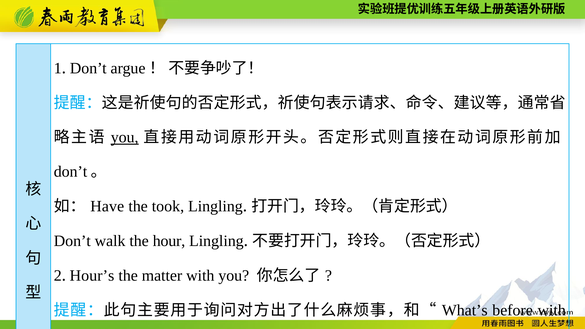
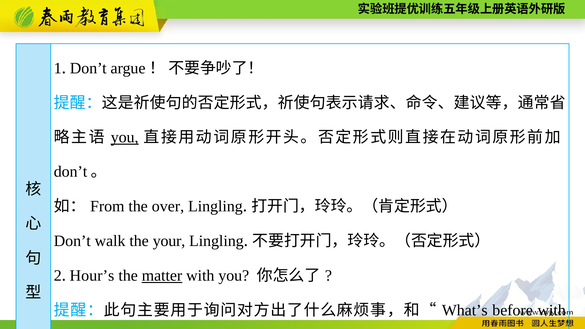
Have: Have -> From
took: took -> over
hour: hour -> your
matter at (162, 276) underline: none -> present
